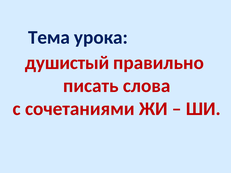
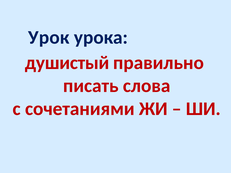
Тема: Тема -> Урок
